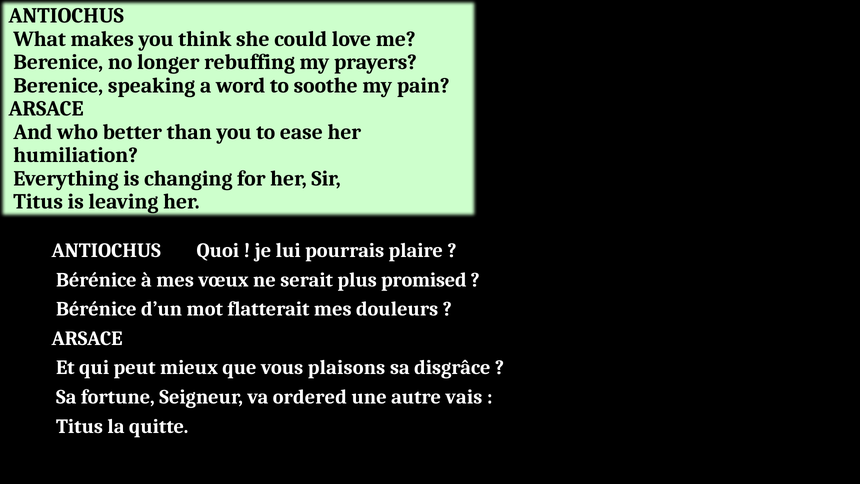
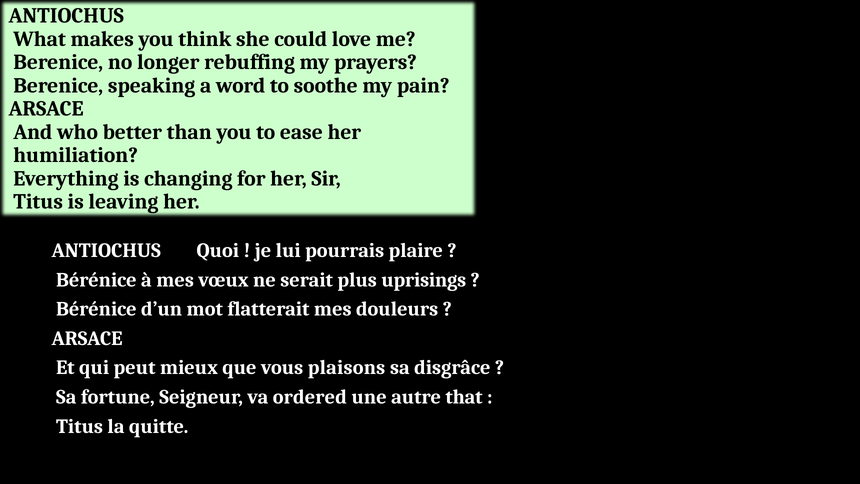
promised: promised -> uprisings
vais: vais -> that
